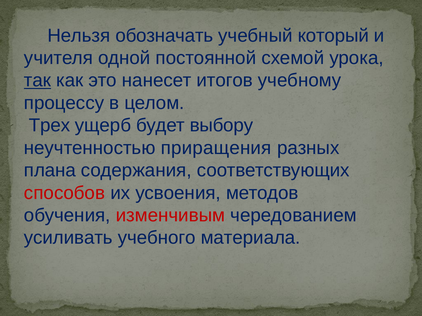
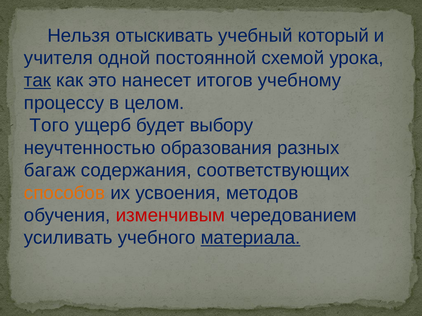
обозначать: обозначать -> отыскивать
Трех: Трех -> Того
приращения: приращения -> образования
плана: плана -> багаж
способов colour: red -> orange
материала underline: none -> present
